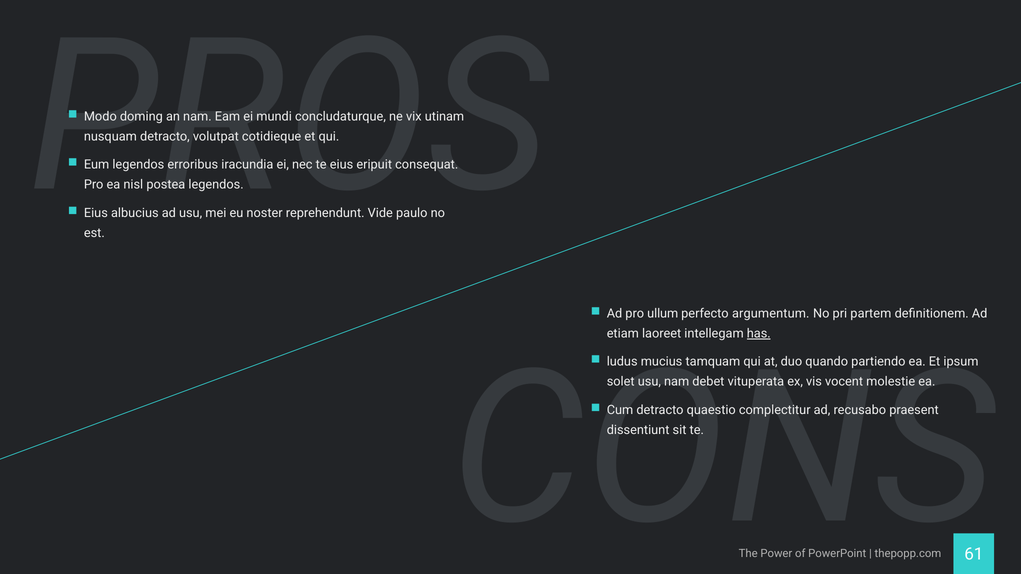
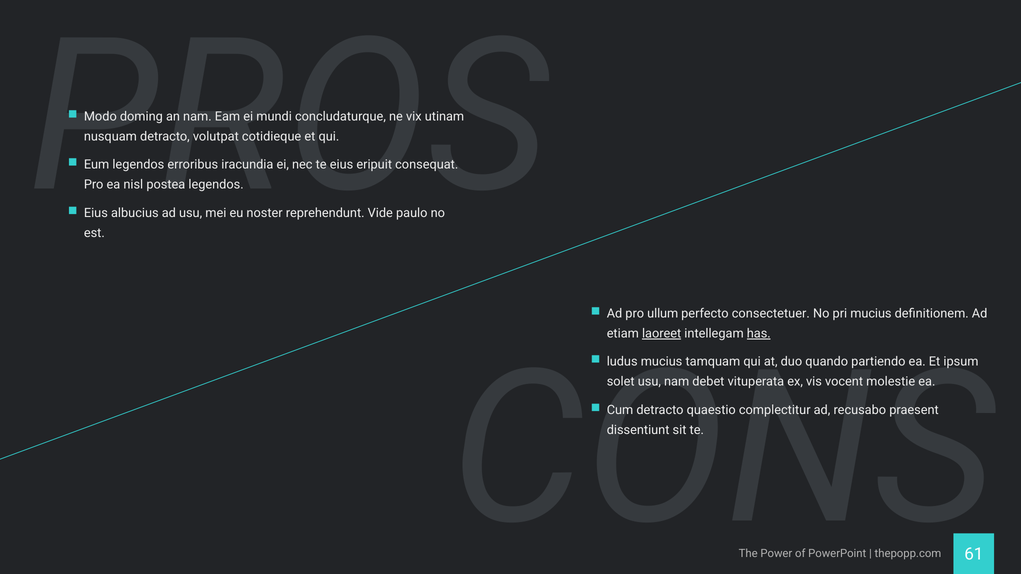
argumentum: argumentum -> consectetuer
pri partem: partem -> mucius
laoreet underline: none -> present
